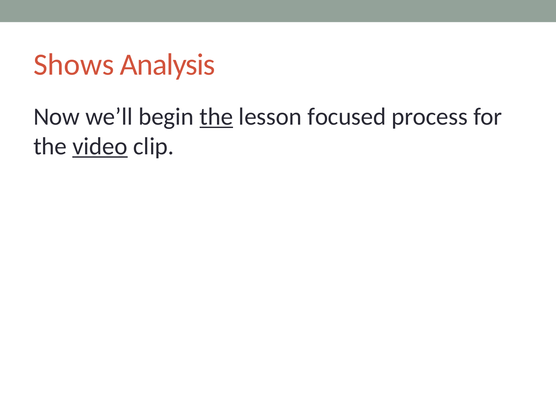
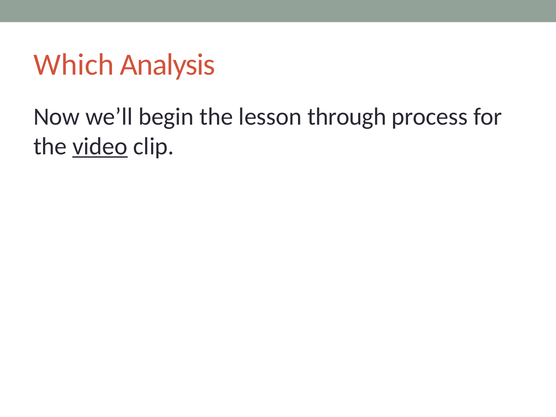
Shows: Shows -> Which
the at (216, 117) underline: present -> none
focused: focused -> through
